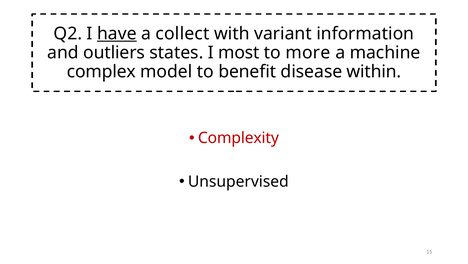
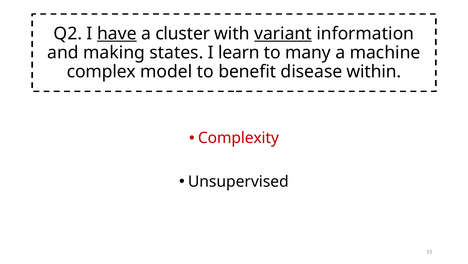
collect: collect -> cluster
variant underline: none -> present
outliers: outliers -> making
most: most -> learn
more: more -> many
